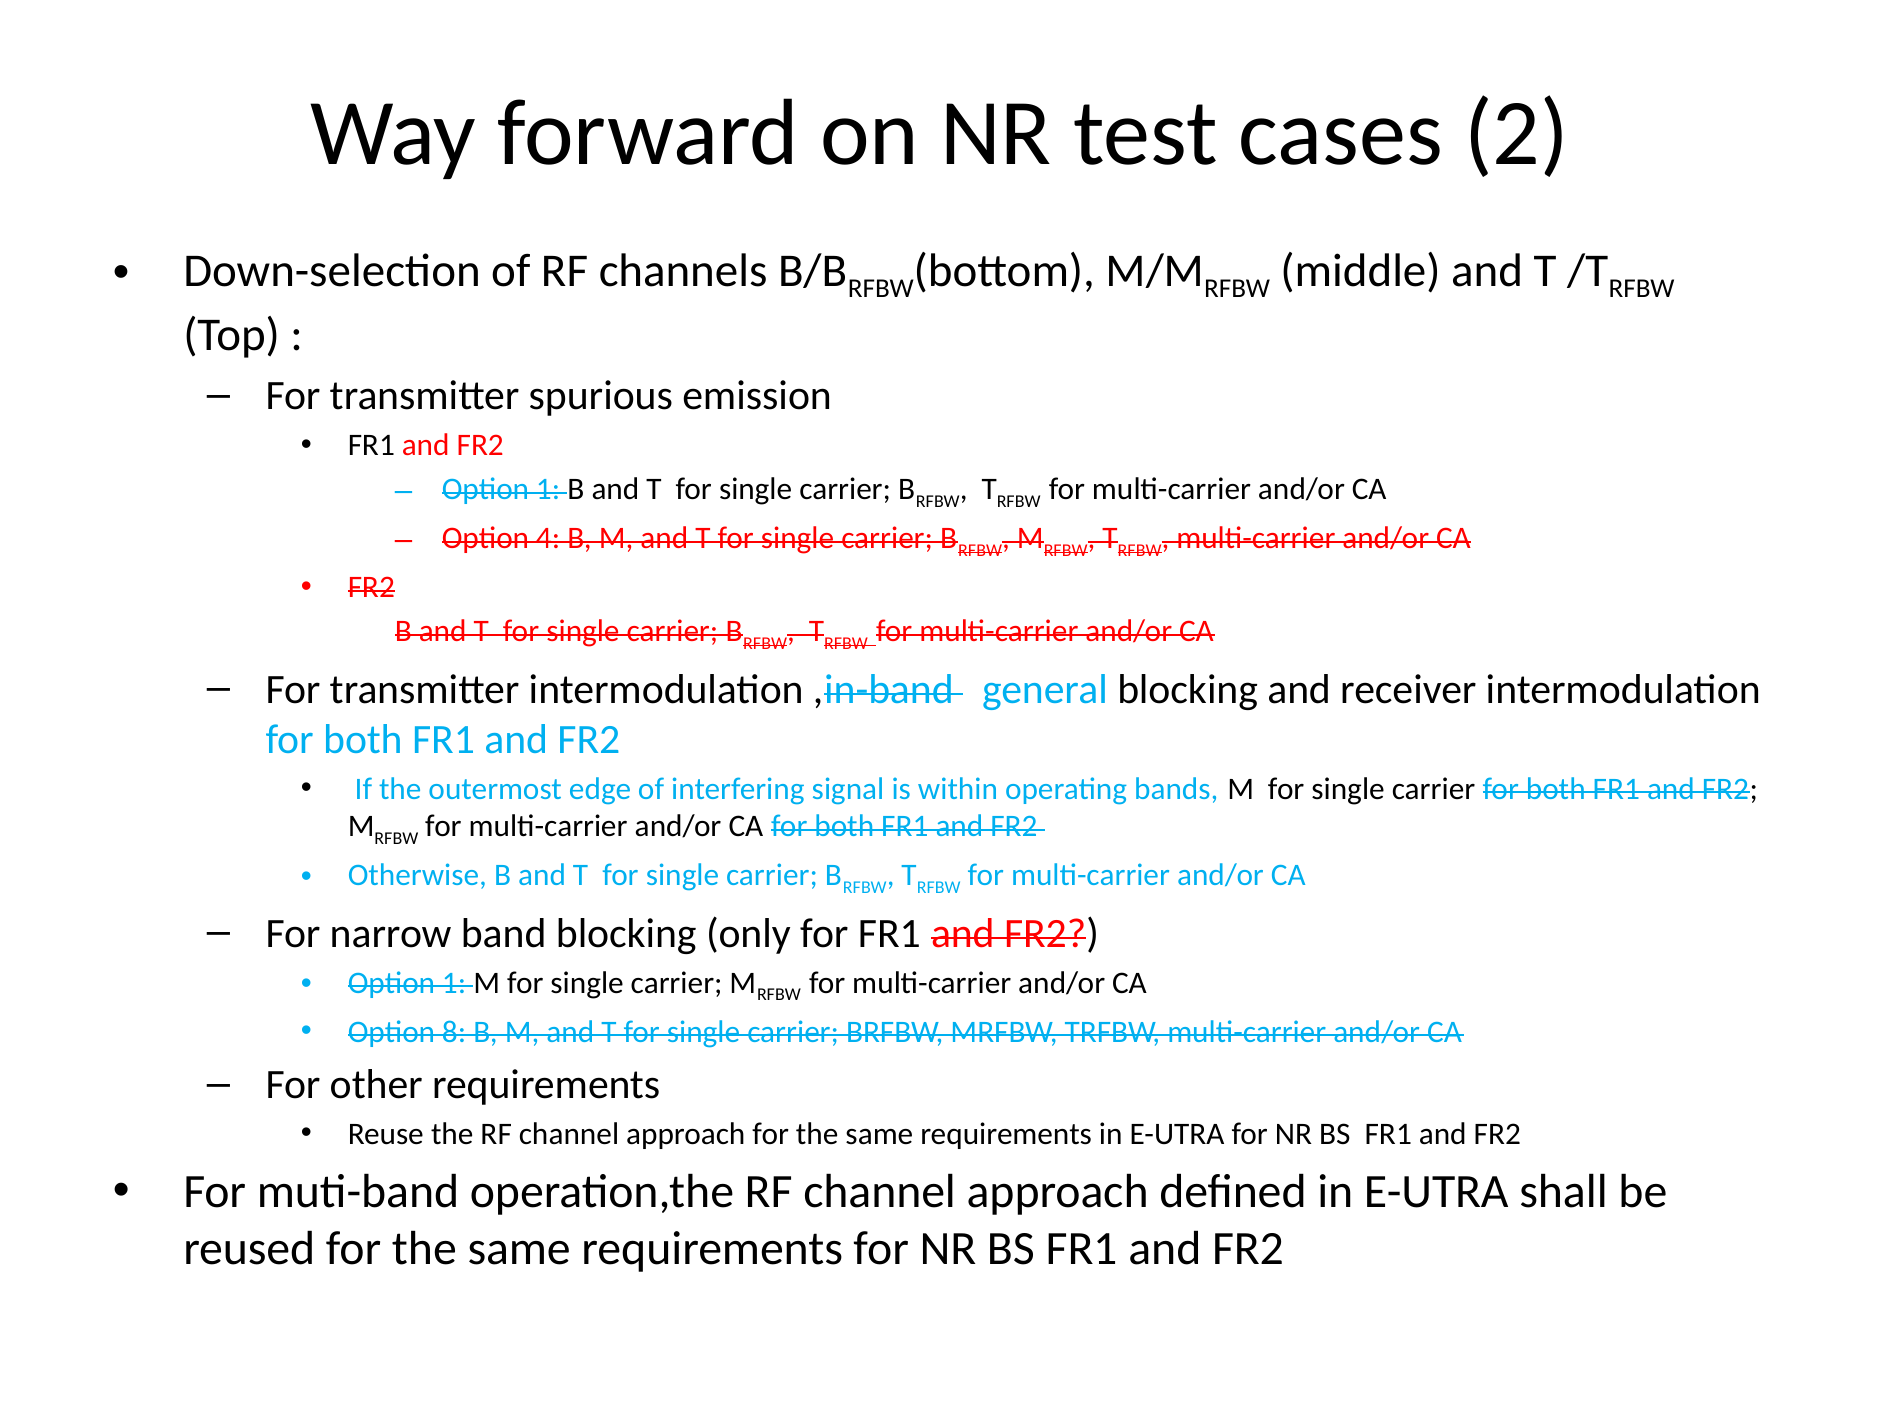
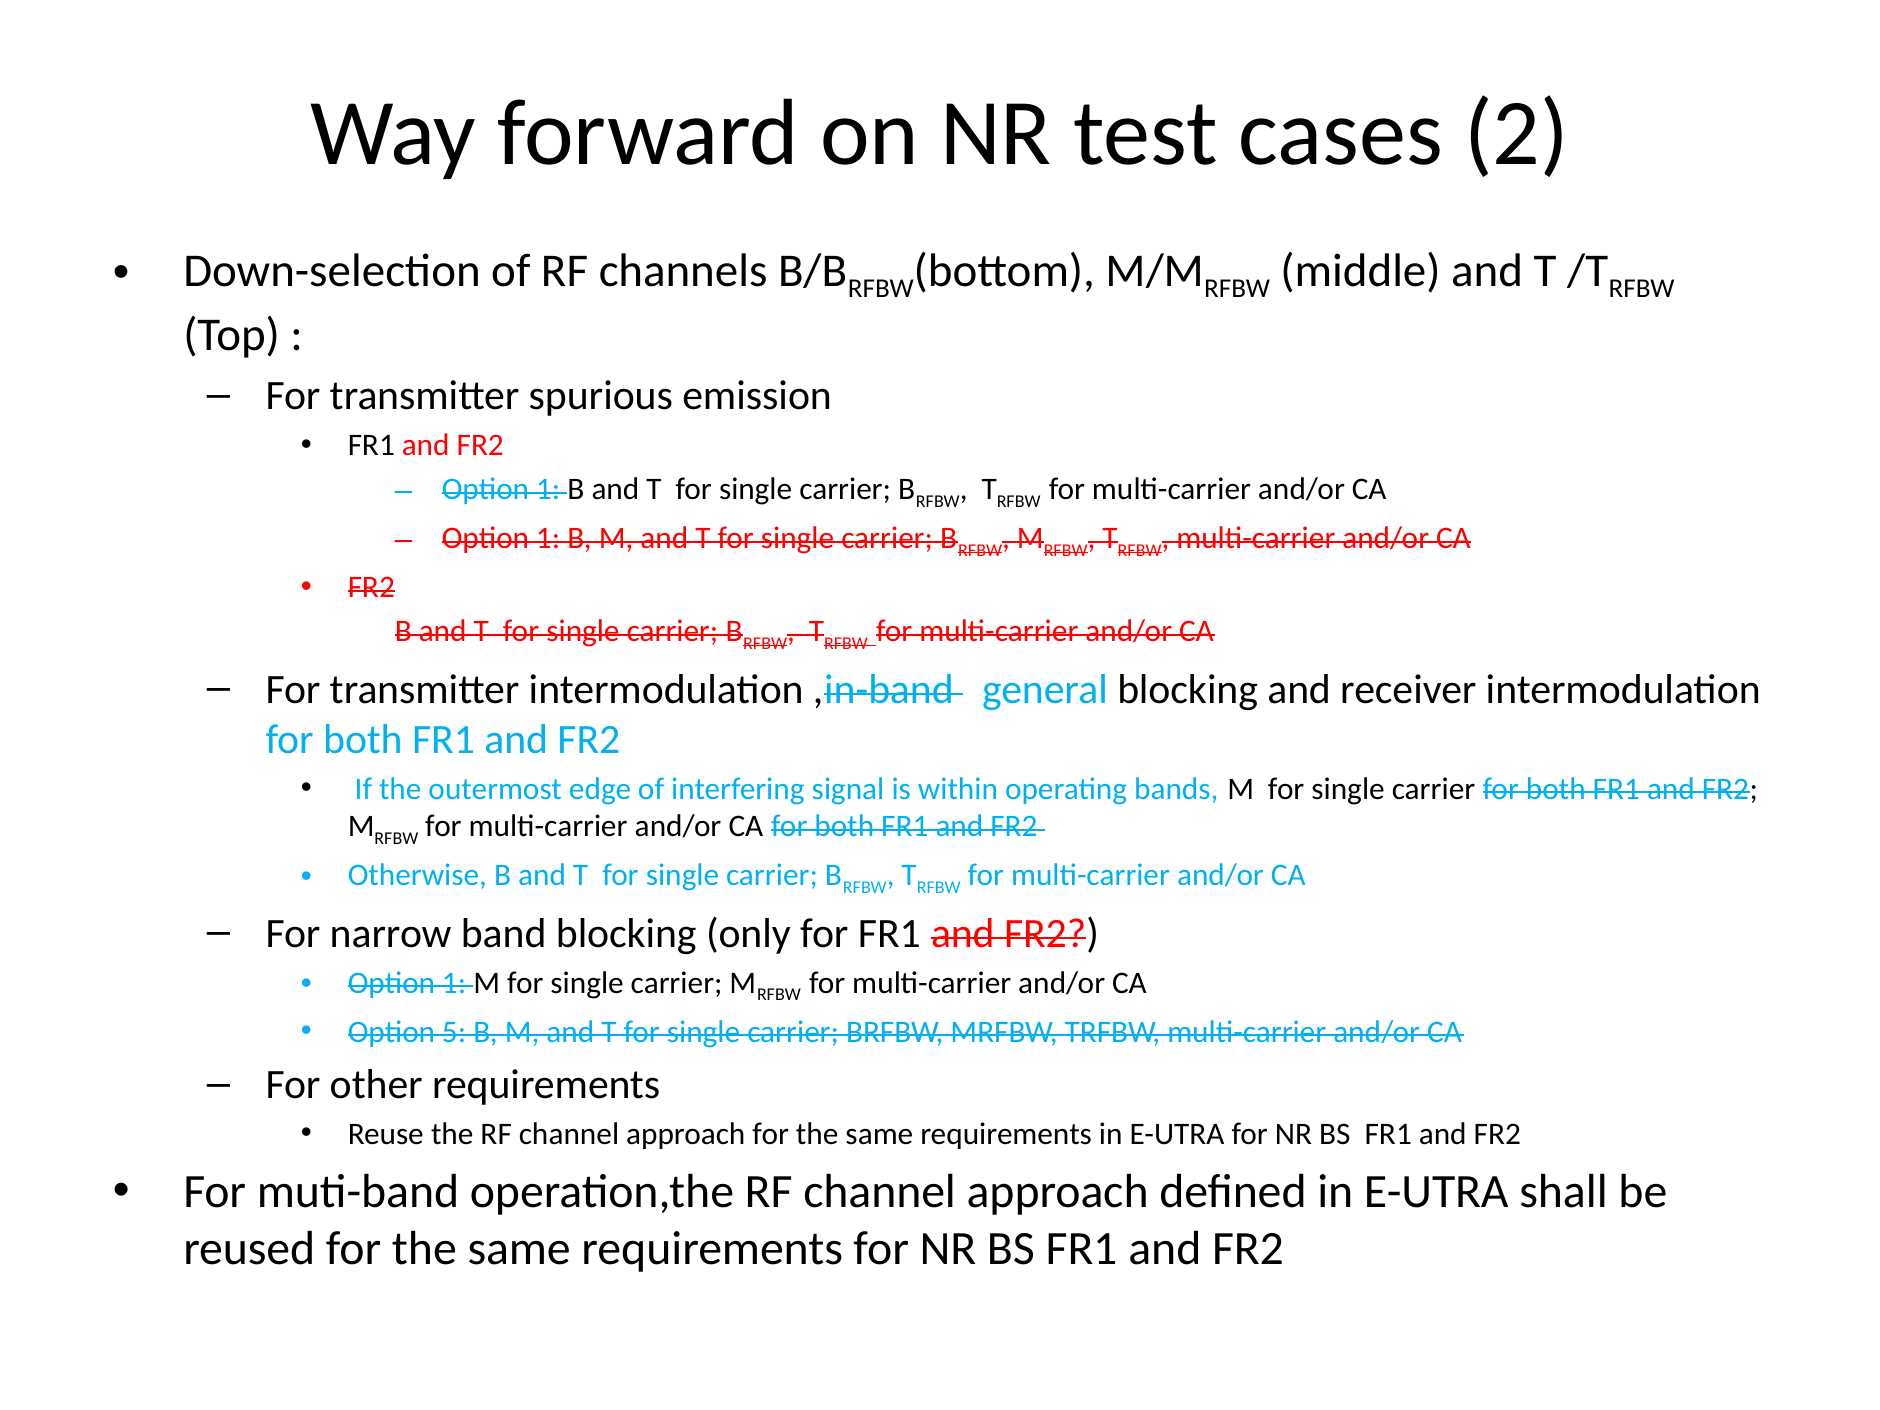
4 at (548, 538): 4 -> 1
8: 8 -> 5
